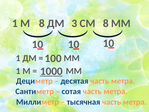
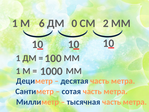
М 8: 8 -> 6
3: 3 -> 0
СМ 8: 8 -> 2
1000 underline: present -> none
